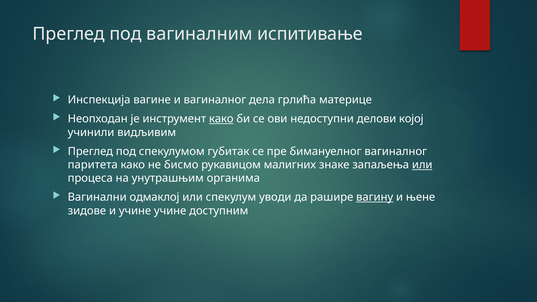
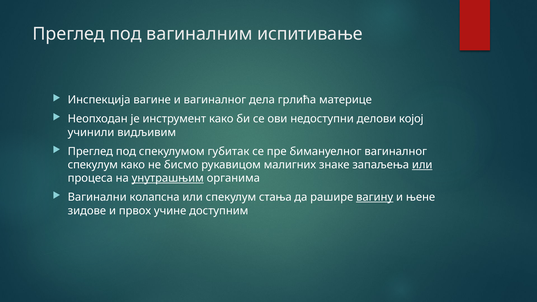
како at (221, 119) underline: present -> none
паритета at (93, 165): паритета -> спекулум
унутрашњим underline: none -> present
одмаклој: одмаклој -> колапсна
уводи: уводи -> стања
и учине: учине -> првох
